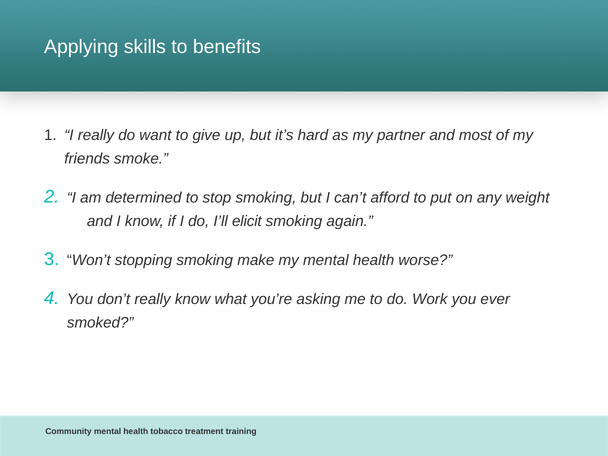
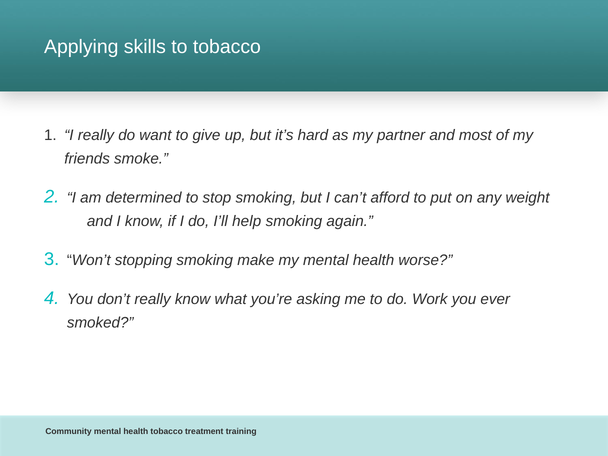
to benefits: benefits -> tobacco
elicit: elicit -> help
